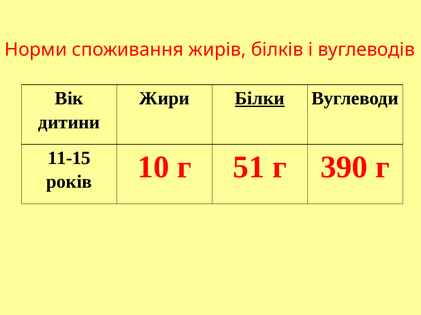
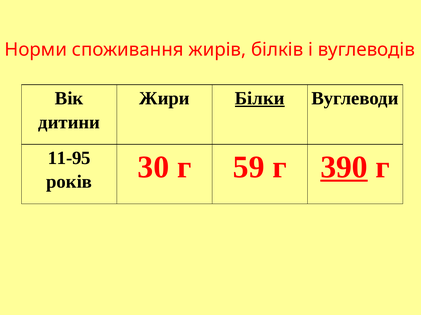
11-15: 11-15 -> 11-95
10: 10 -> 30
51: 51 -> 59
390 underline: none -> present
